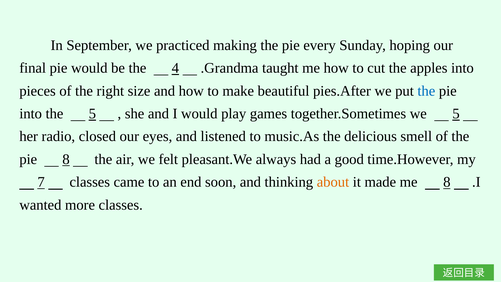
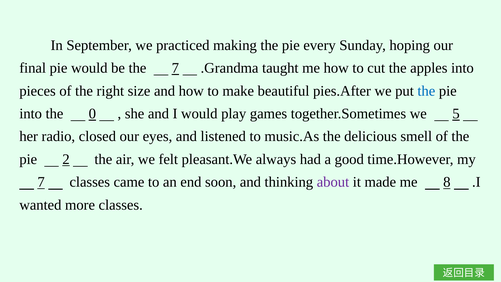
the 4: 4 -> 7
the 5: 5 -> 0
pie 8: 8 -> 2
about colour: orange -> purple
